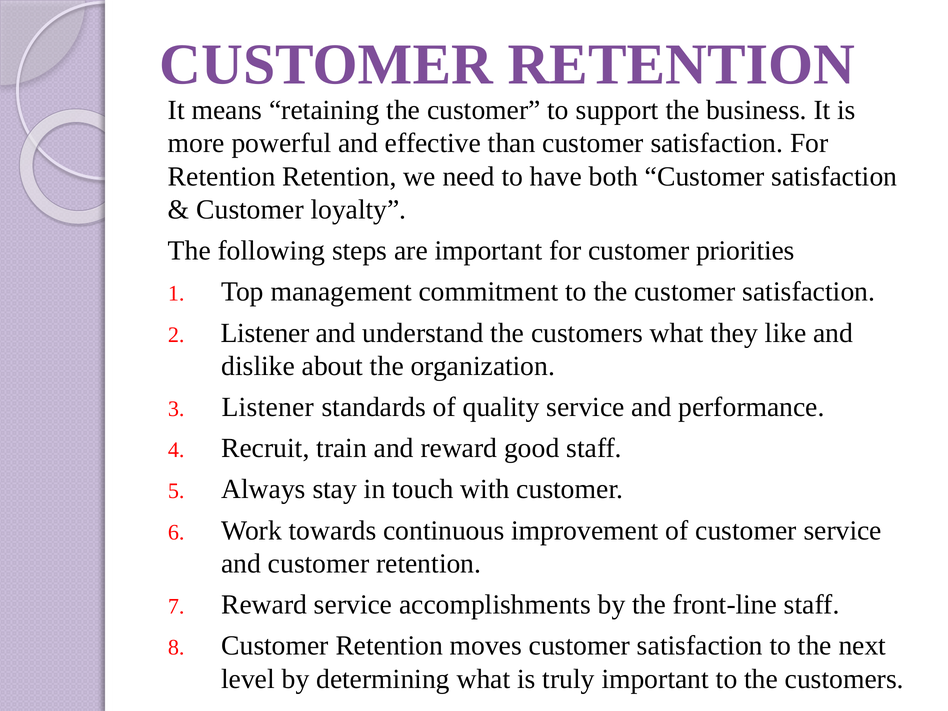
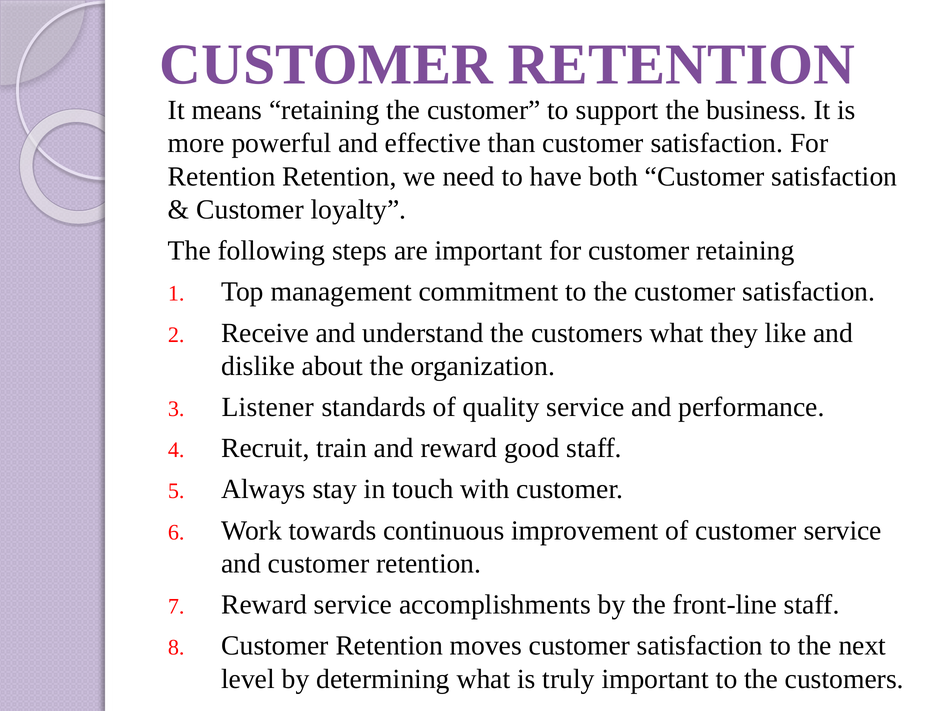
customer priorities: priorities -> retaining
Listener at (265, 333): Listener -> Receive
